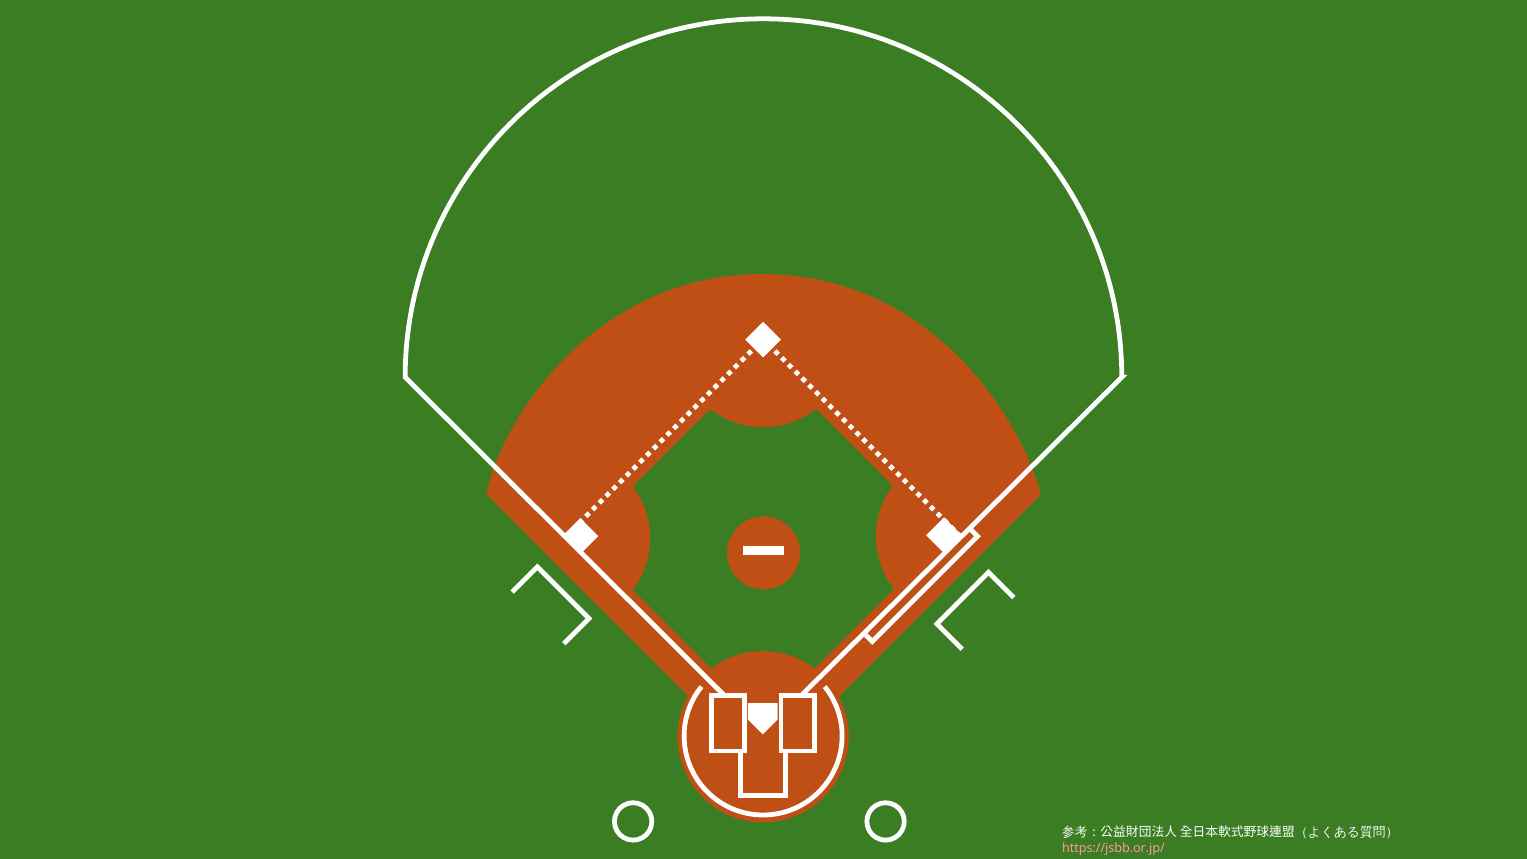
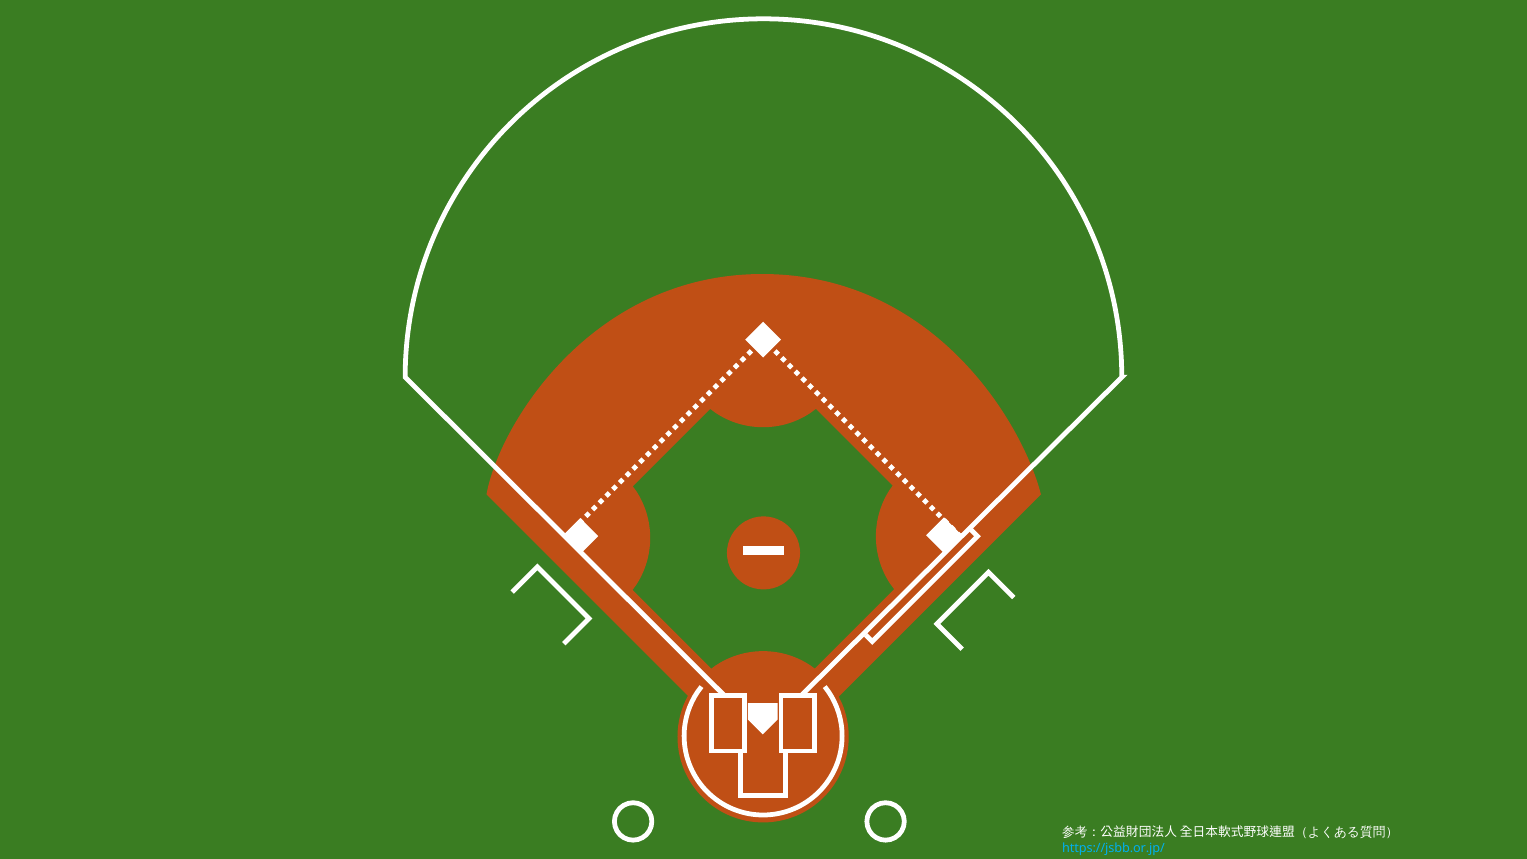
https://jsbb.or.jp/ colour: pink -> light blue
